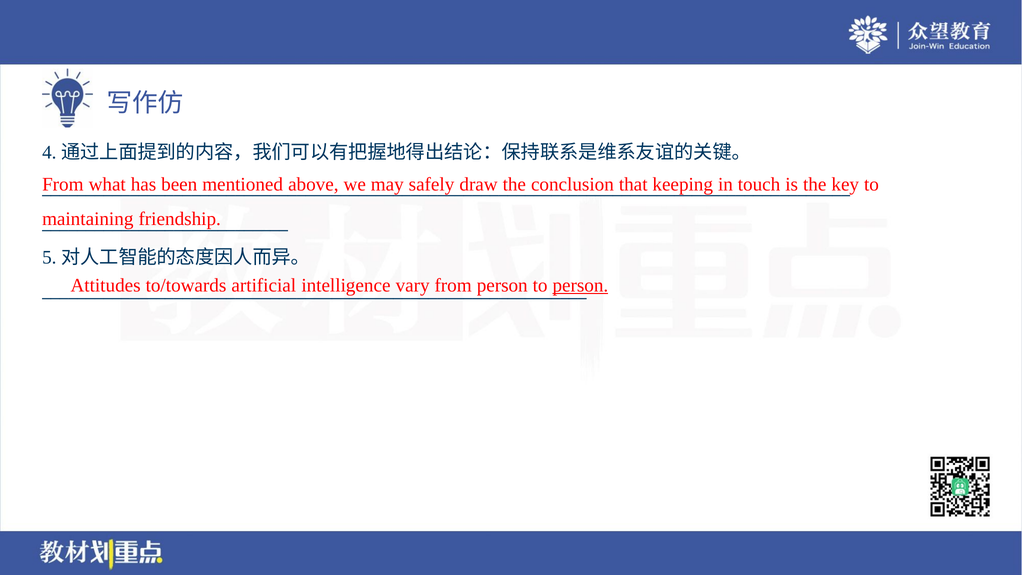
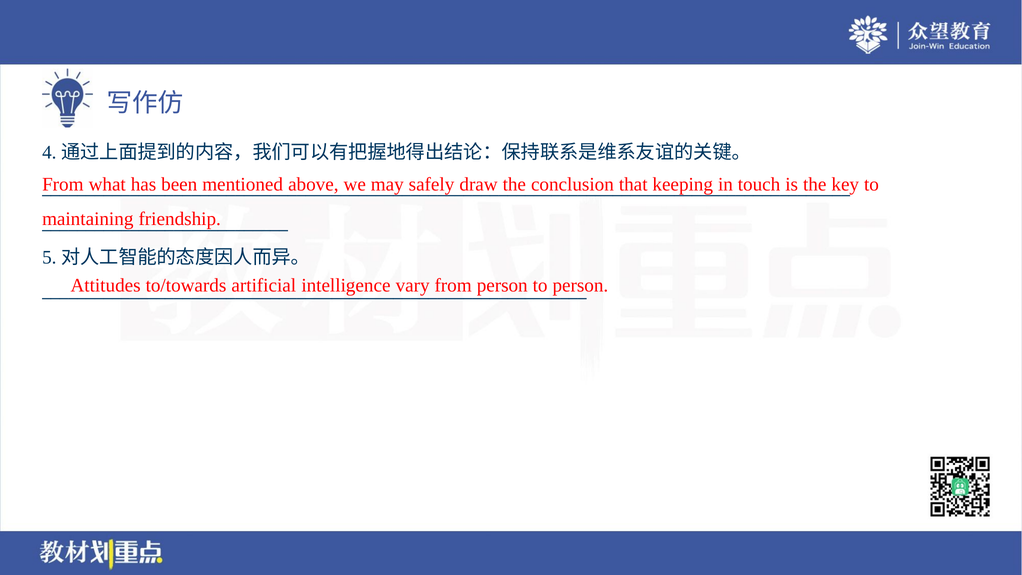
person at (580, 285) underline: present -> none
